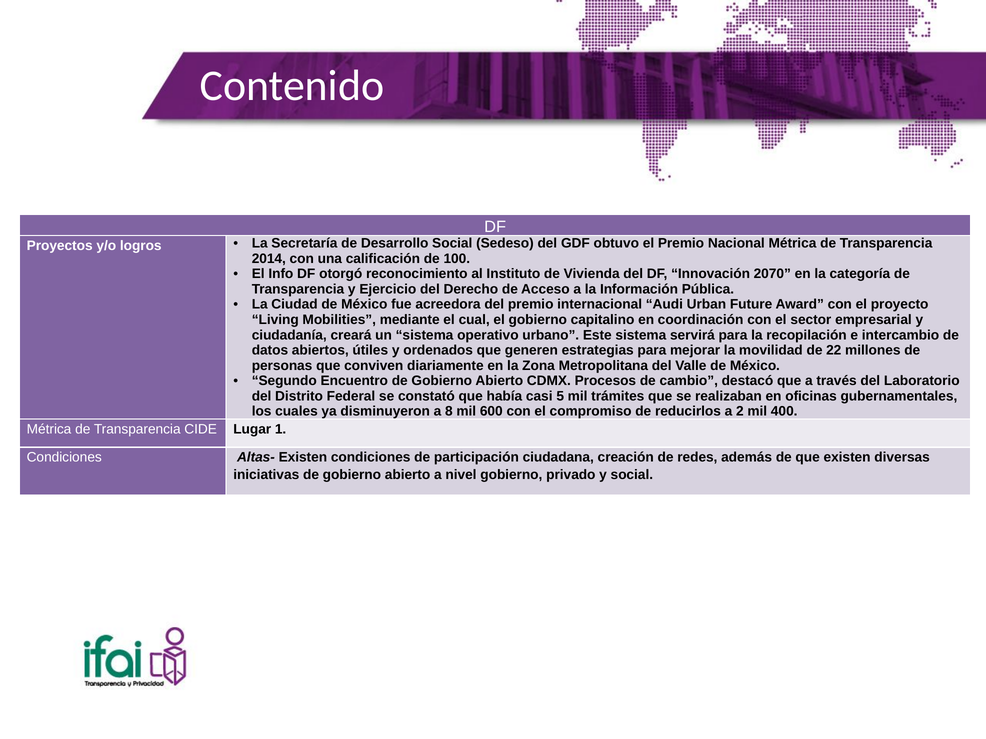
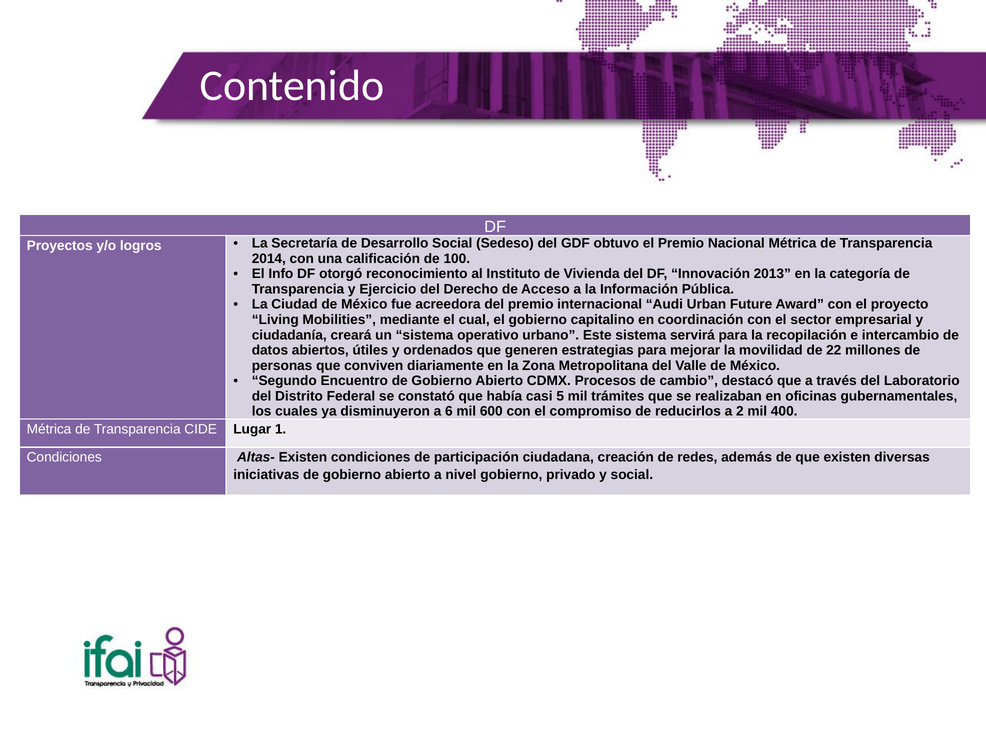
2070: 2070 -> 2013
8: 8 -> 6
